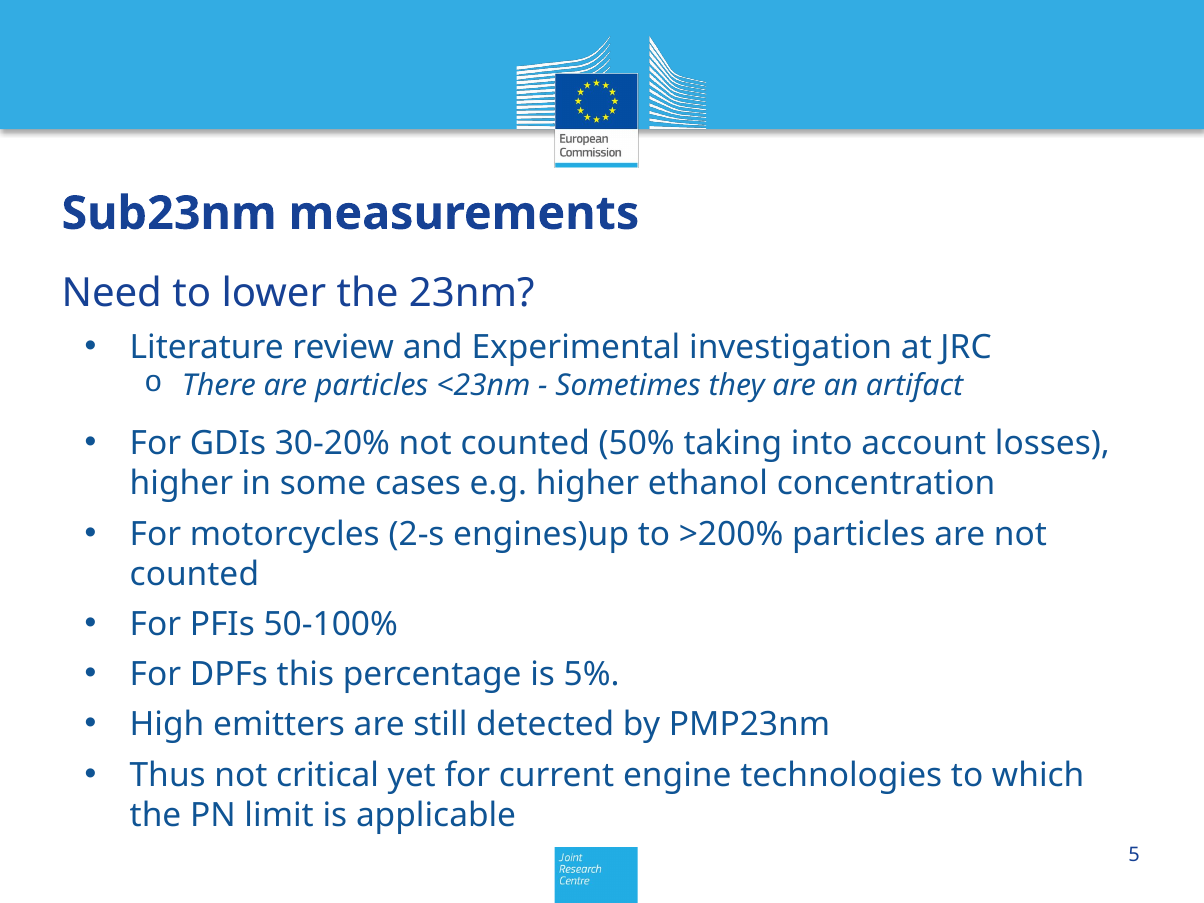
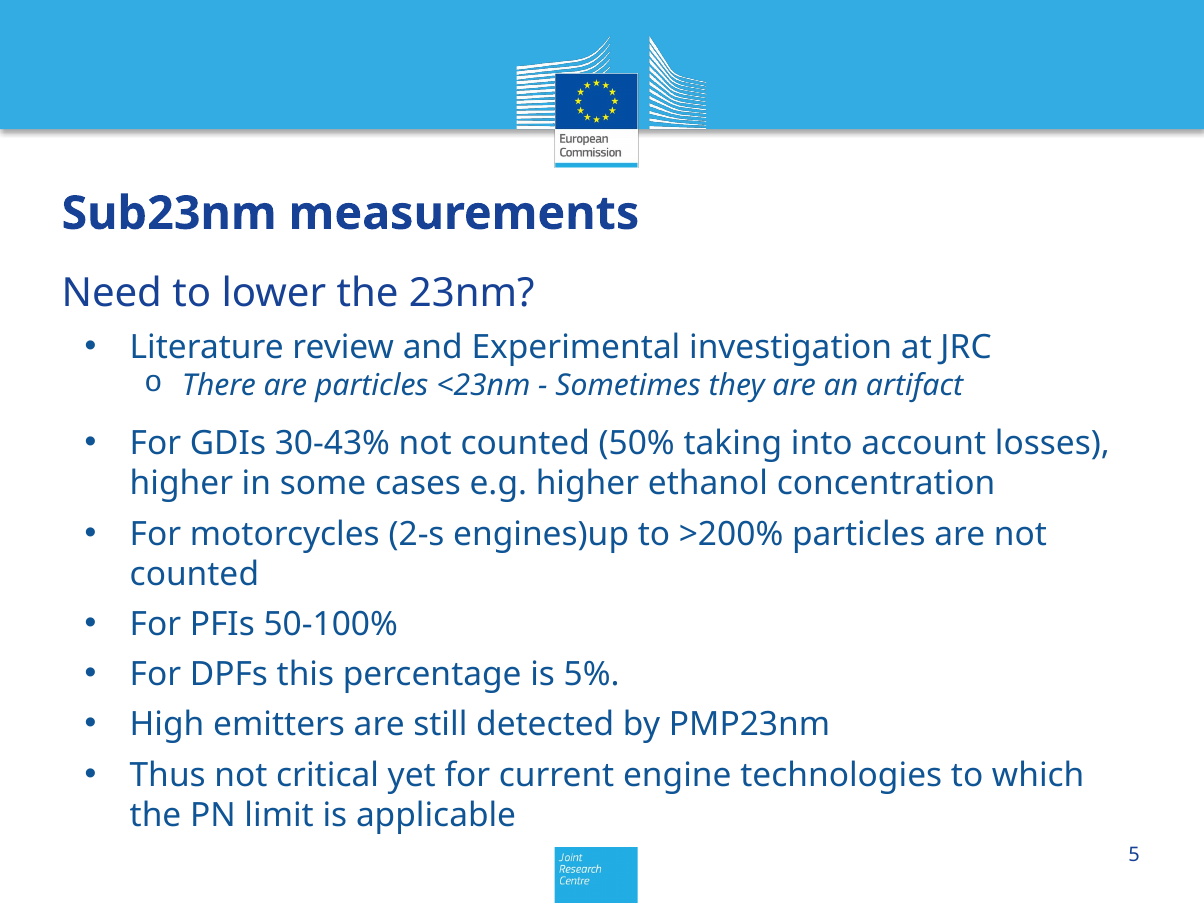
30-20%: 30-20% -> 30-43%
